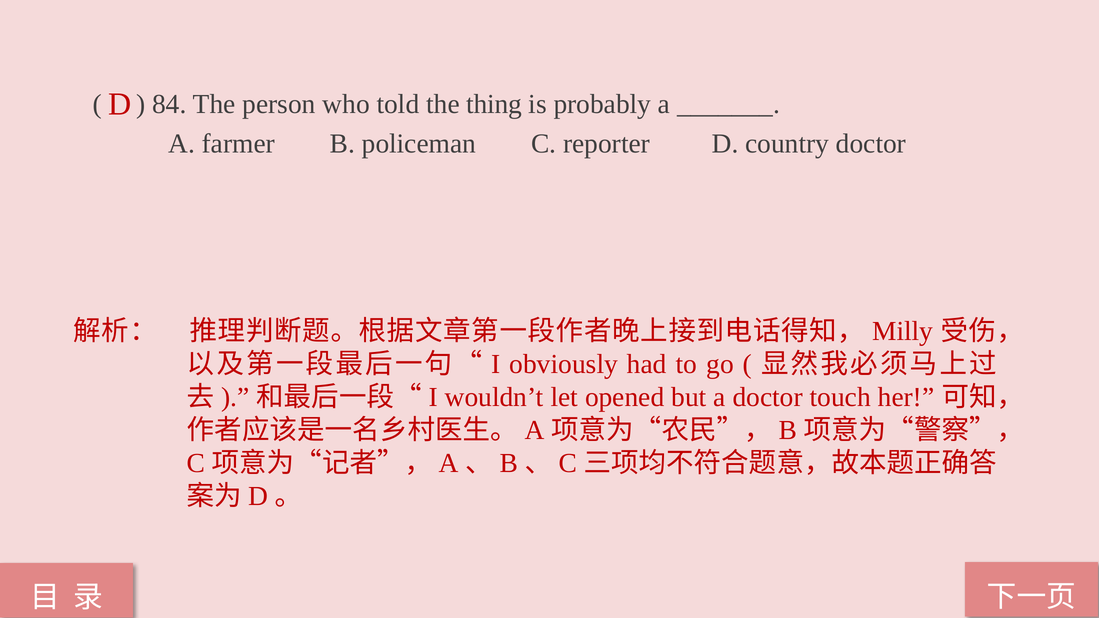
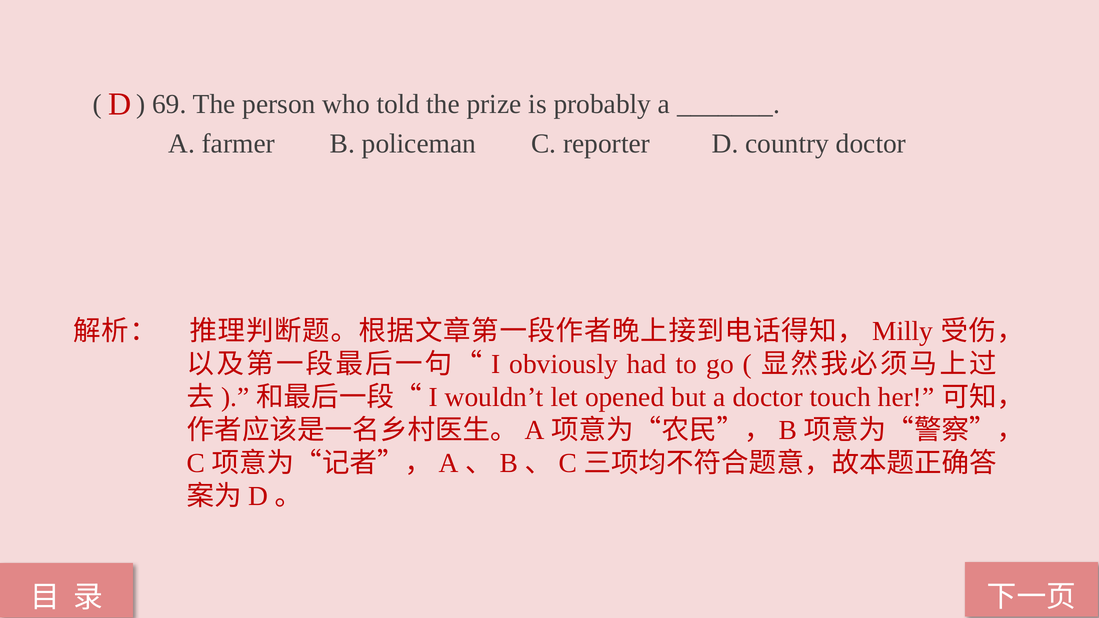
84: 84 -> 69
thing: thing -> prize
